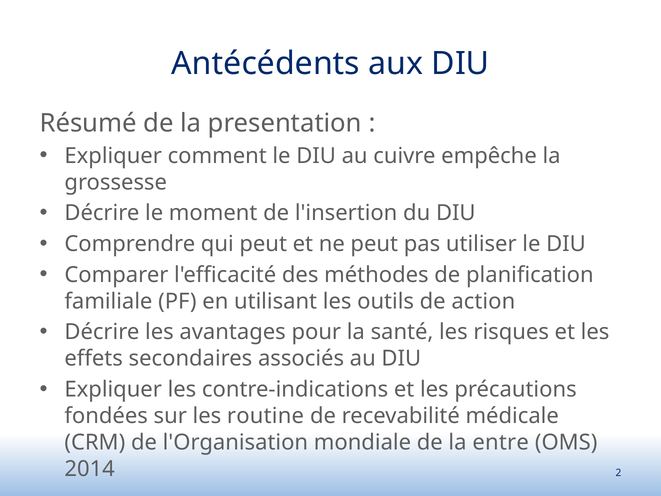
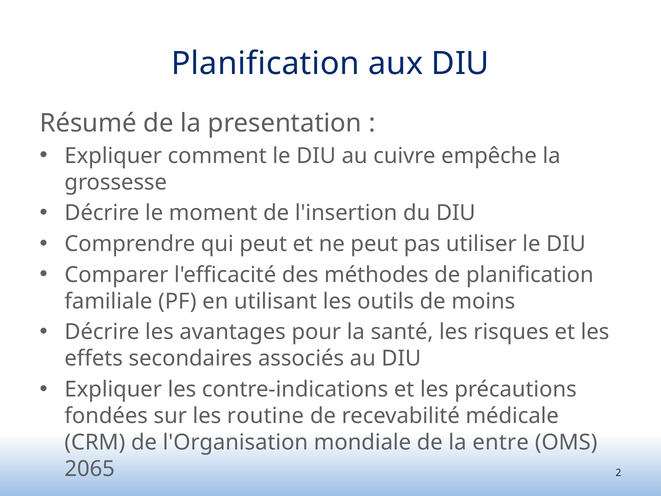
Antécédents at (266, 63): Antécédents -> Planification
action: action -> moins
2014: 2014 -> 2065
